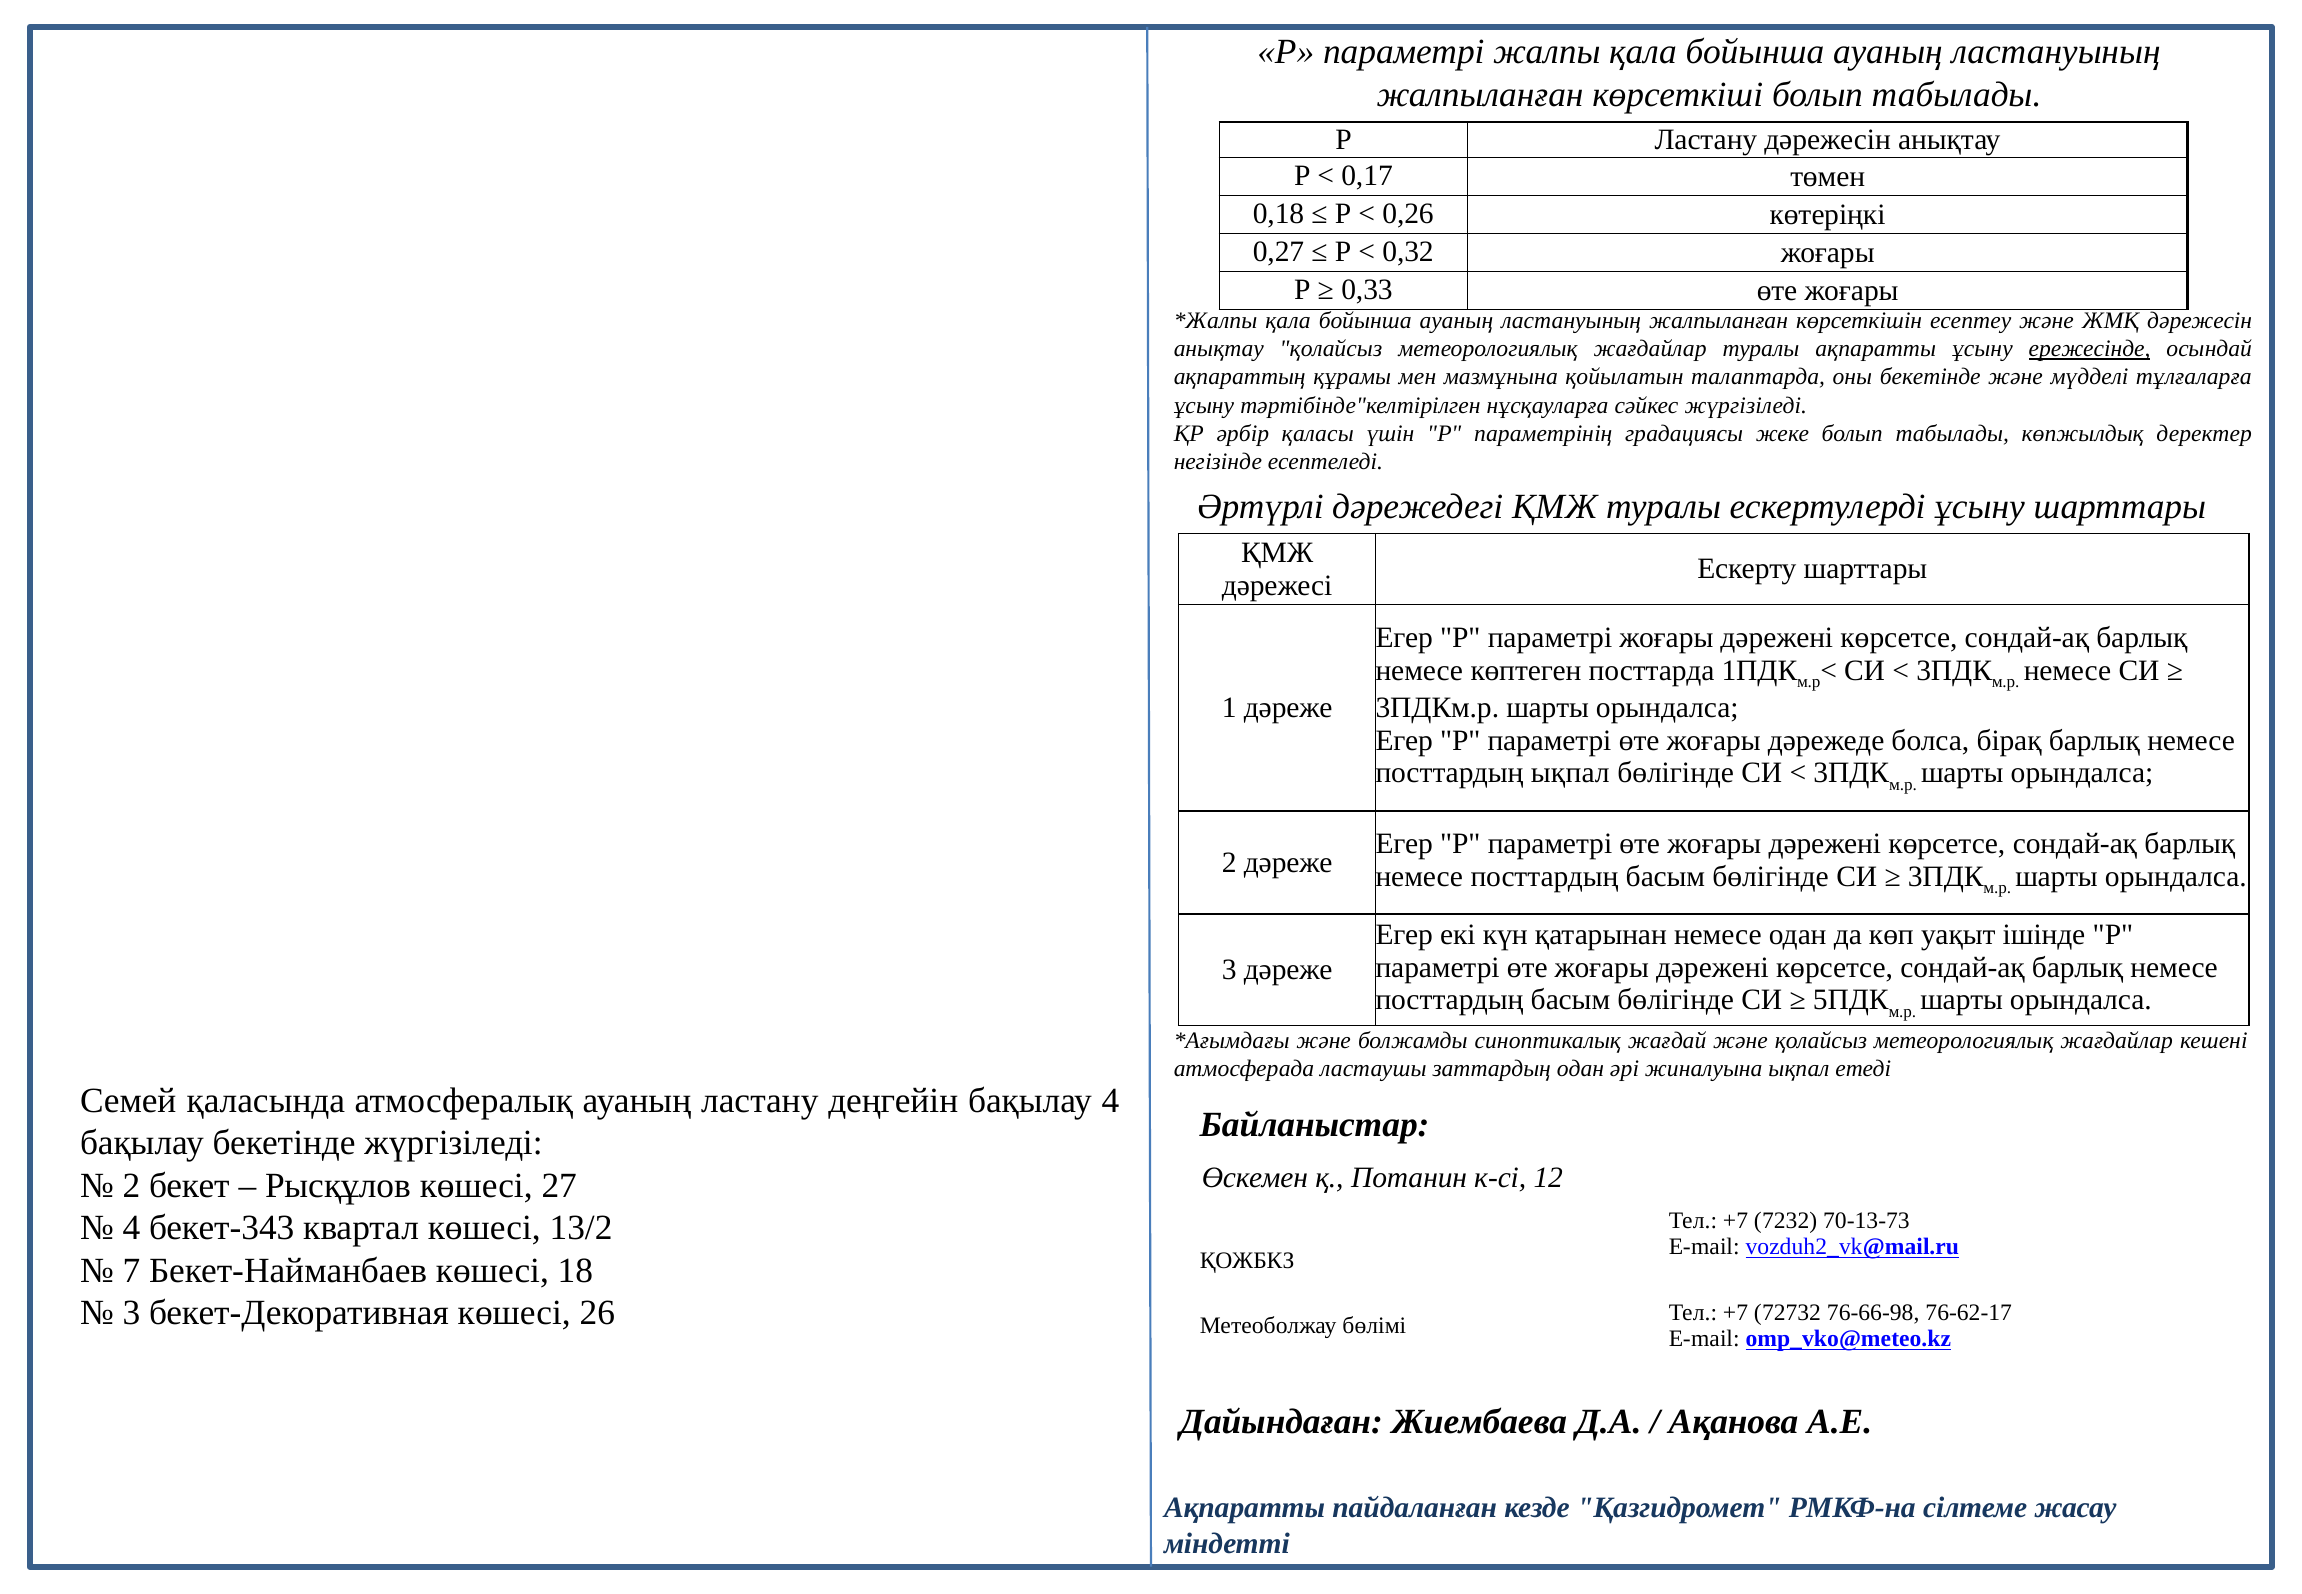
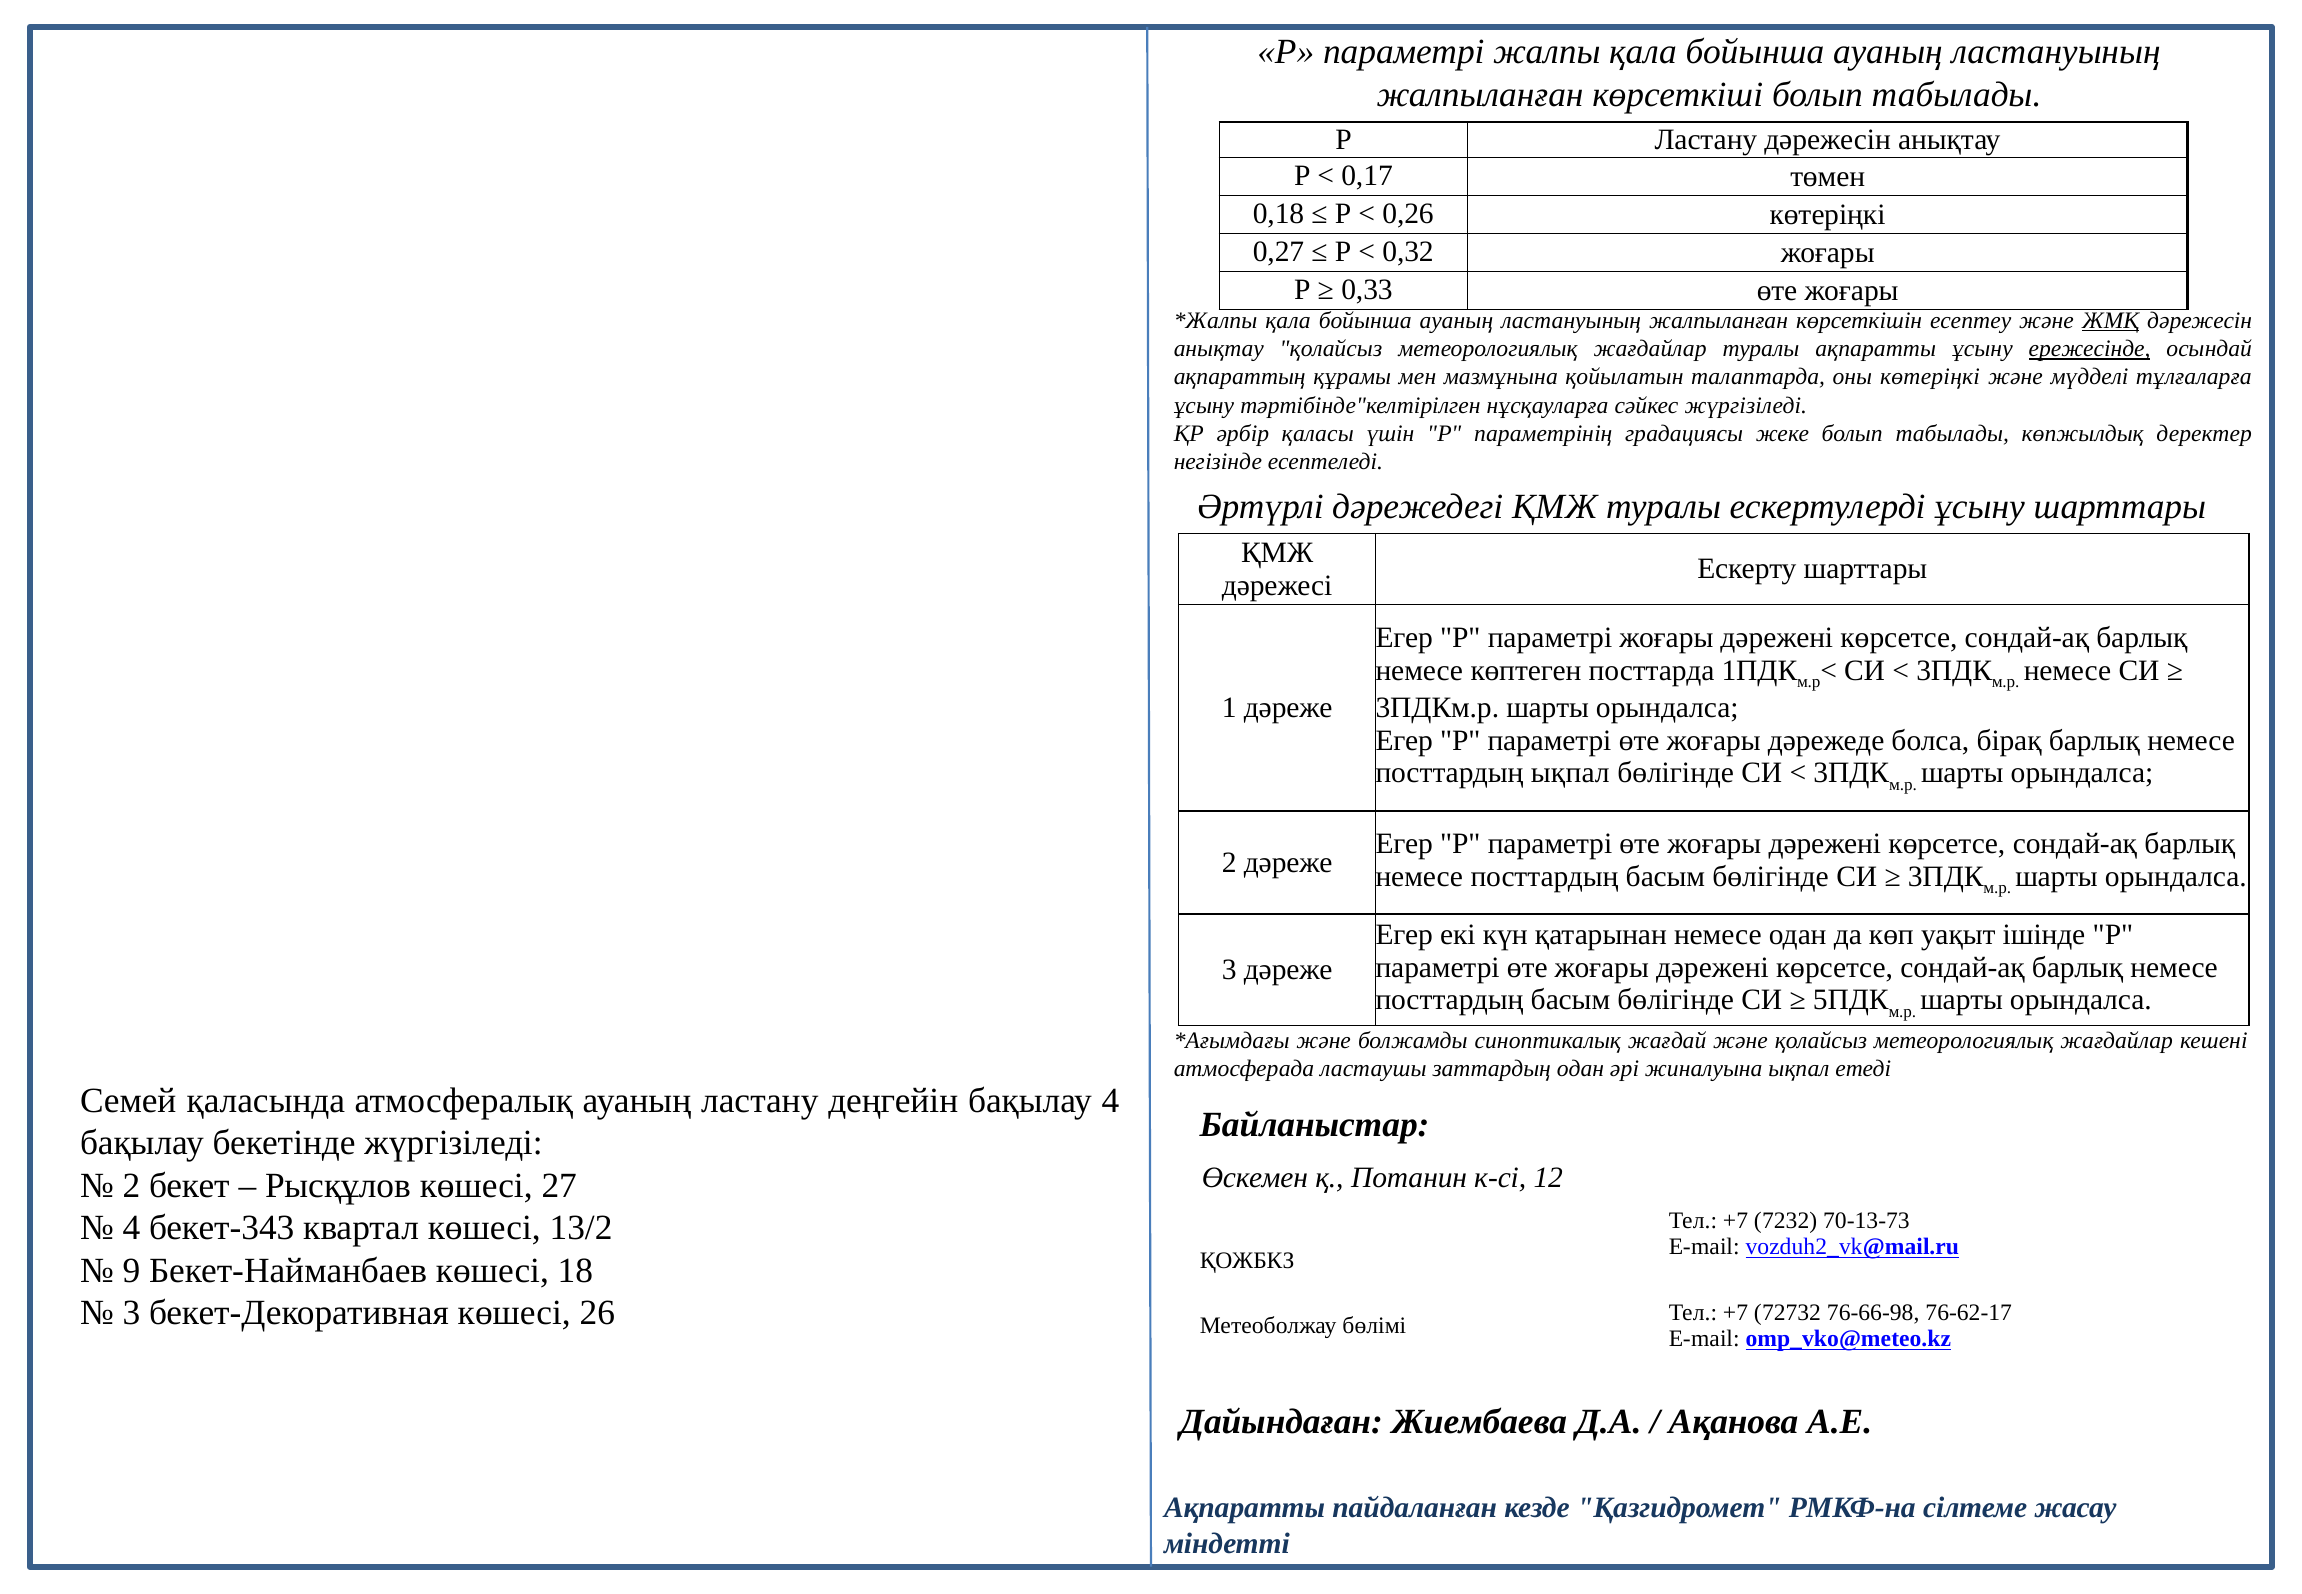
ЖМҚ underline: none -> present
оны бекетінде: бекетінде -> көтеріңкі
7: 7 -> 9
